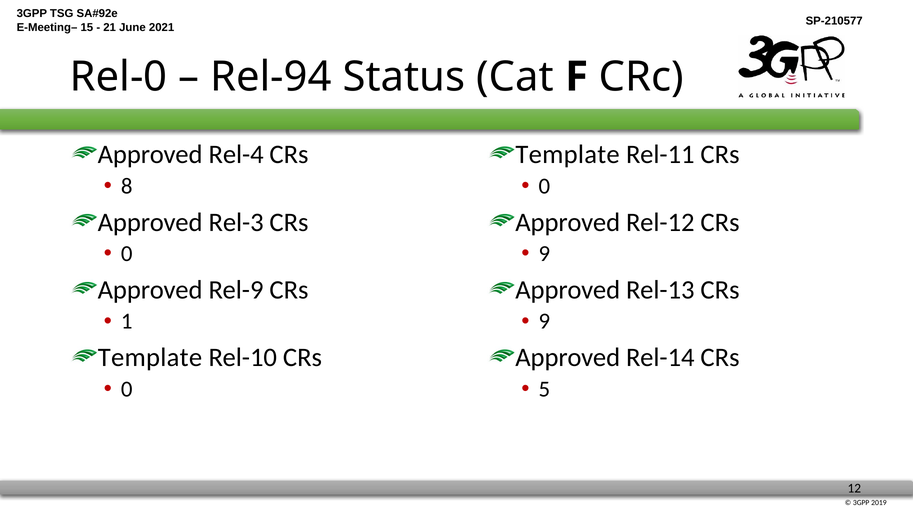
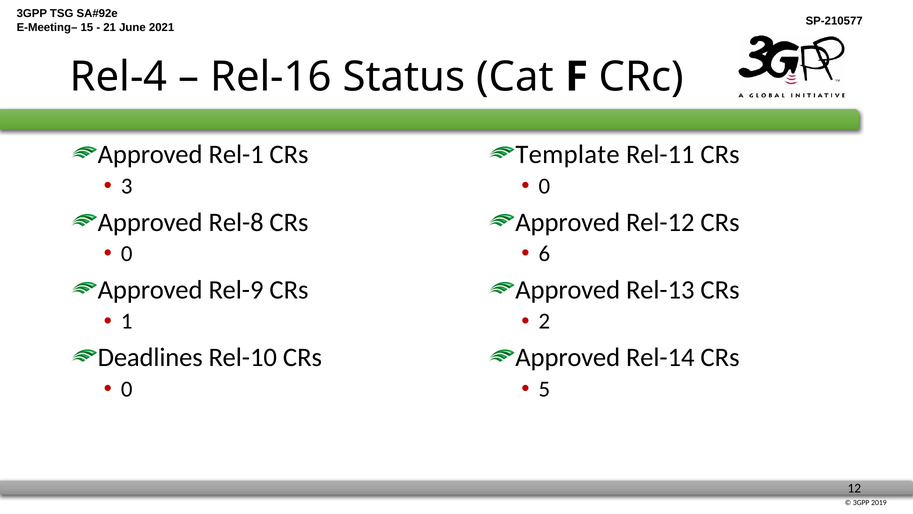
Rel-0: Rel-0 -> Rel-4
Rel-94: Rel-94 -> Rel-16
Rel-4: Rel-4 -> Rel-1
8: 8 -> 3
Rel-3: Rel-3 -> Rel-8
9 at (544, 254): 9 -> 6
9 at (544, 321): 9 -> 2
Template at (150, 357): Template -> Deadlines
